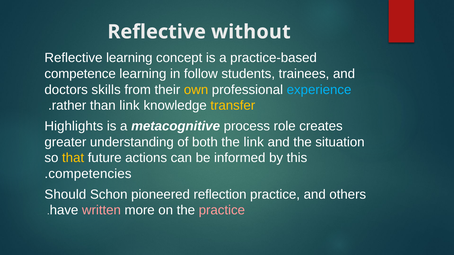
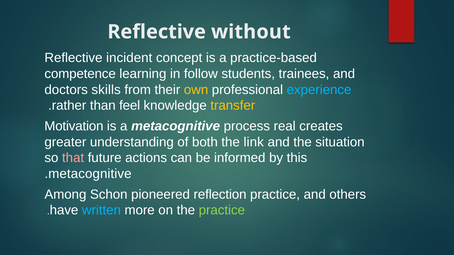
Reflective learning: learning -> incident
than link: link -> feel
Highlights: Highlights -> Motivation
role: role -> real
that colour: yellow -> pink
competencies at (90, 174): competencies -> metacognitive
Should: Should -> Among
written colour: pink -> light blue
practice at (222, 211) colour: pink -> light green
